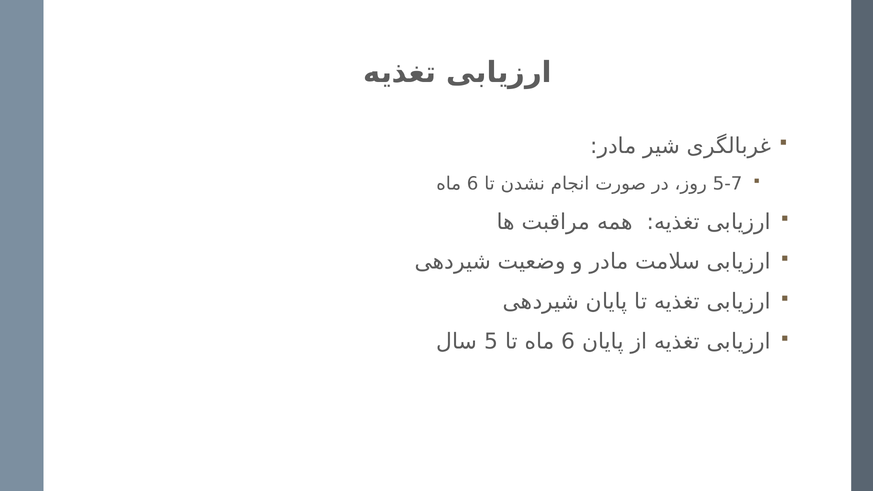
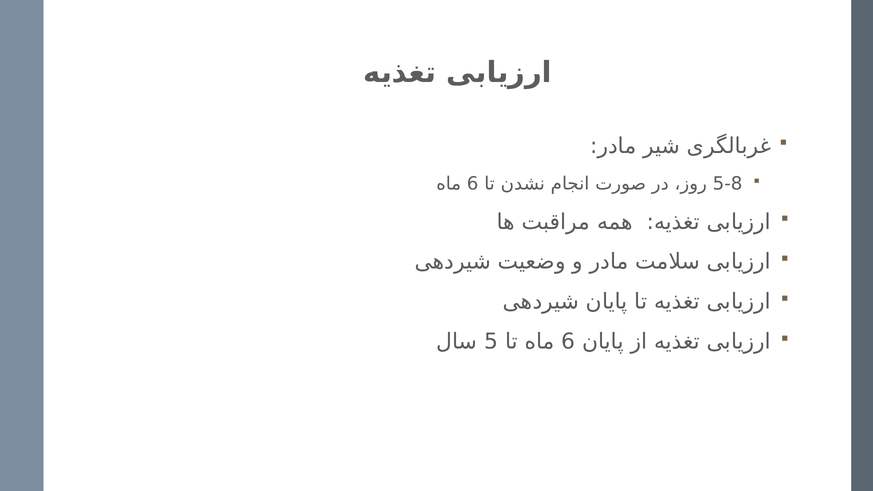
5-7: 5-7 -> 5-8
